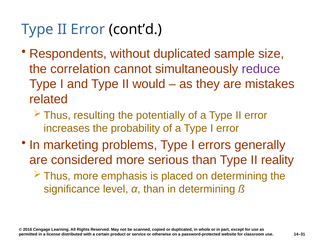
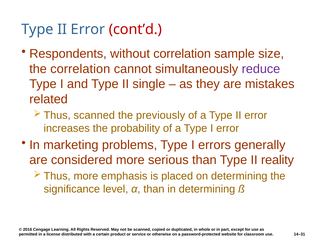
cont’d colour: black -> red
without duplicated: duplicated -> correlation
would: would -> single
resulting at (94, 115): resulting -> scanned
potentially: potentially -> previously
